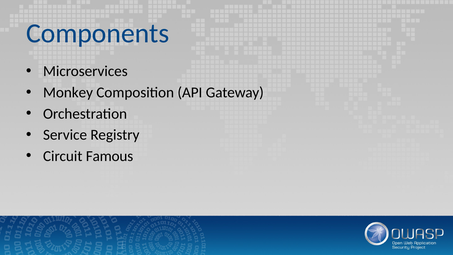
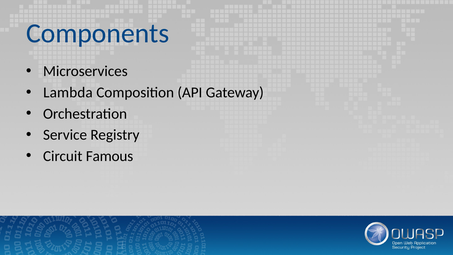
Monkey: Monkey -> Lambda
